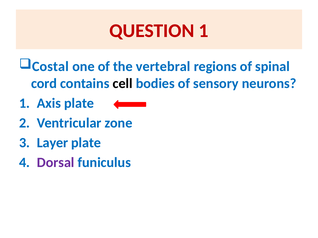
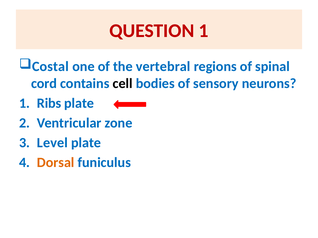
Axis: Axis -> Ribs
Layer: Layer -> Level
Dorsal colour: purple -> orange
